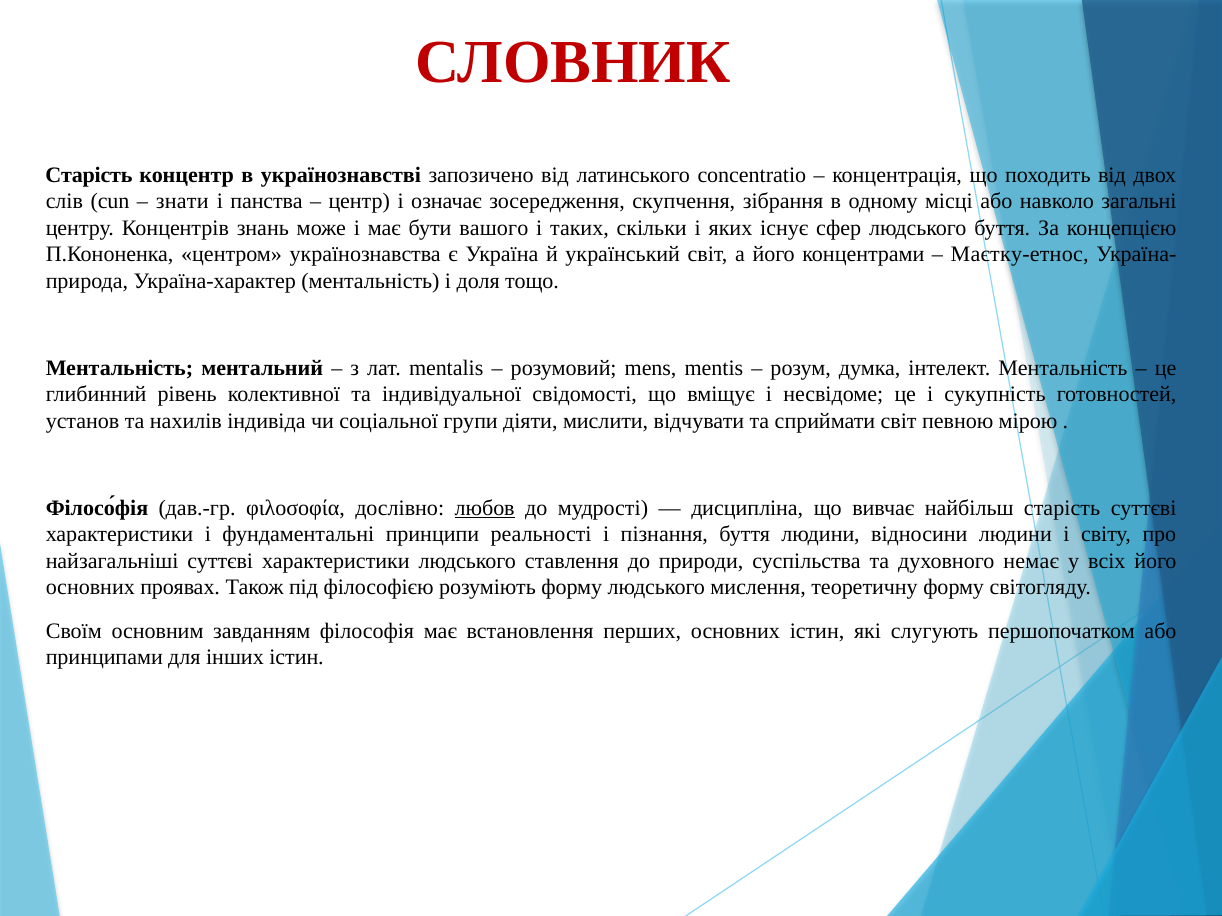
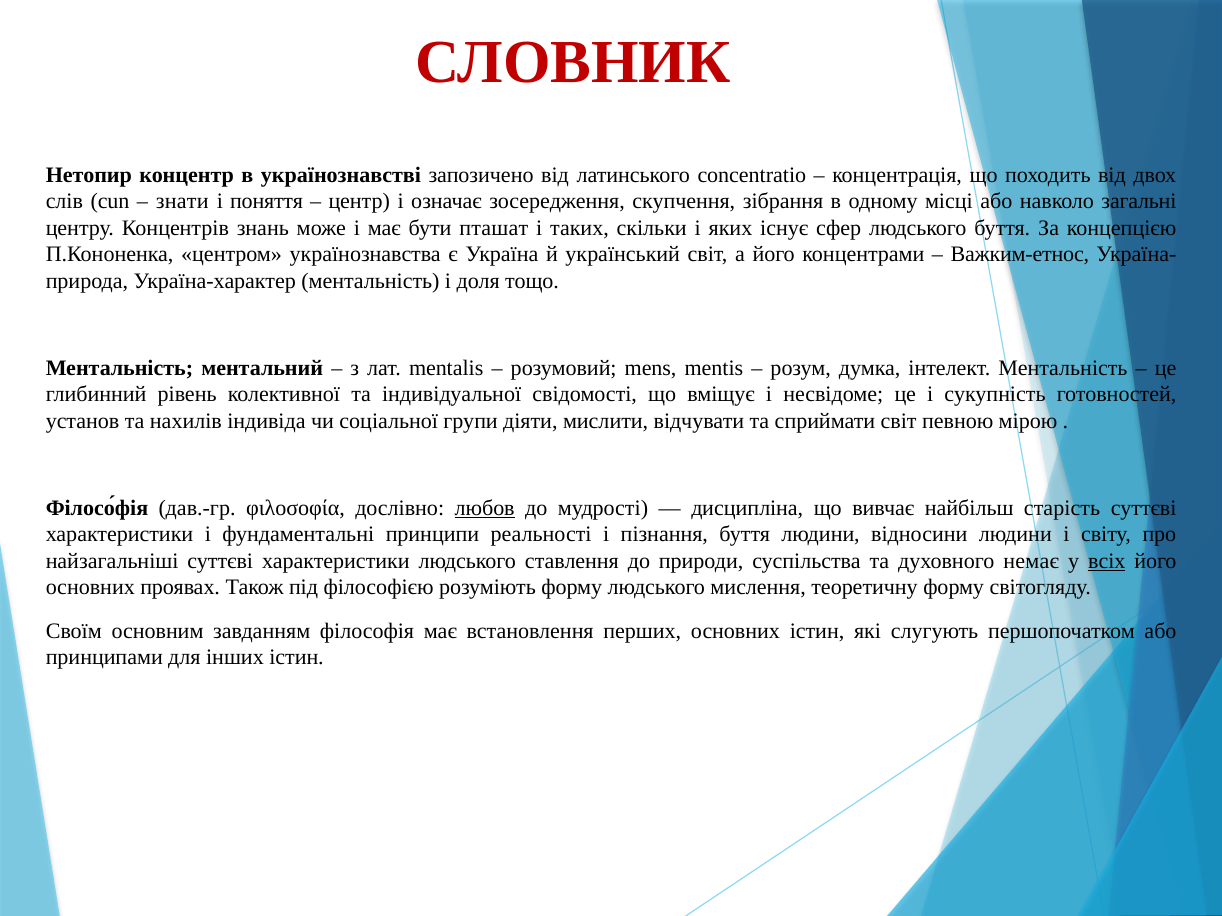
Старість at (89, 175): Старість -> Нетопир
панства: панства -> поняття
вашого: вашого -> пташат
Маєтку-етнос: Маєтку-етнос -> Важким-етнос
всіх underline: none -> present
